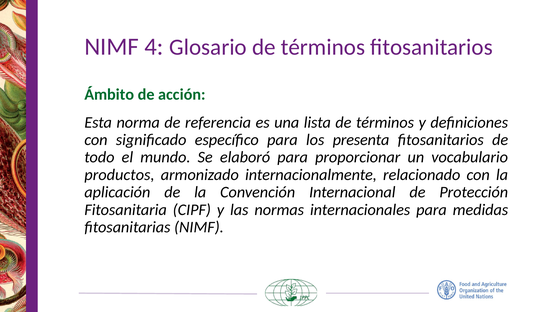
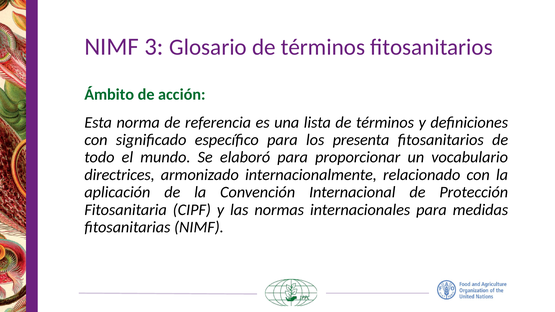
4: 4 -> 3
productos: productos -> directrices
